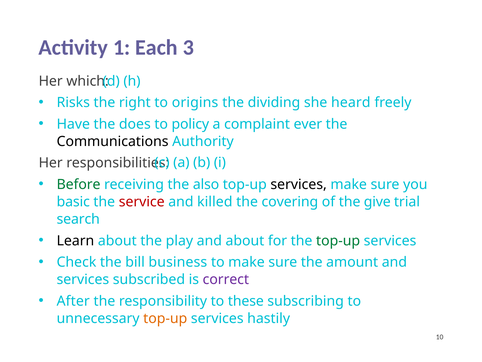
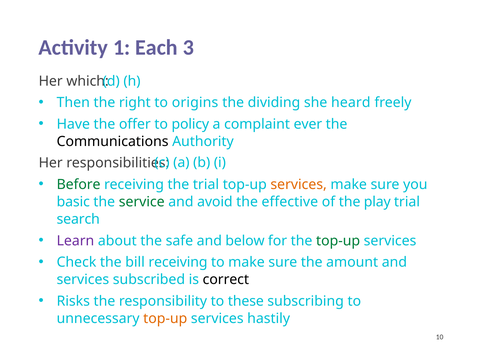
Risks: Risks -> Then
does: does -> offer
the also: also -> trial
services at (299, 184) colour: black -> orange
service colour: red -> green
killed: killed -> avoid
covering: covering -> effective
give: give -> play
Learn colour: black -> purple
play: play -> safe
and about: about -> below
bill business: business -> receiving
correct colour: purple -> black
After: After -> Risks
